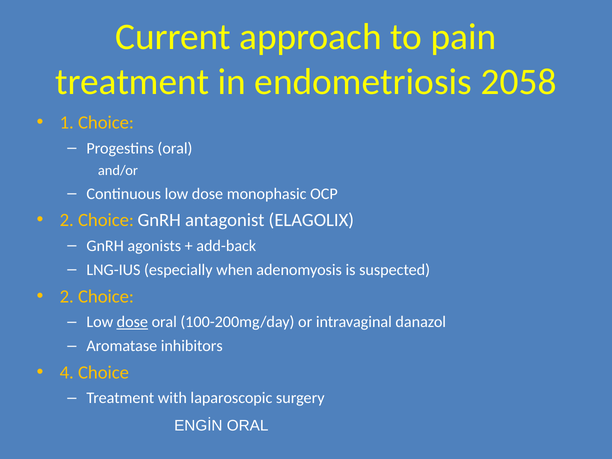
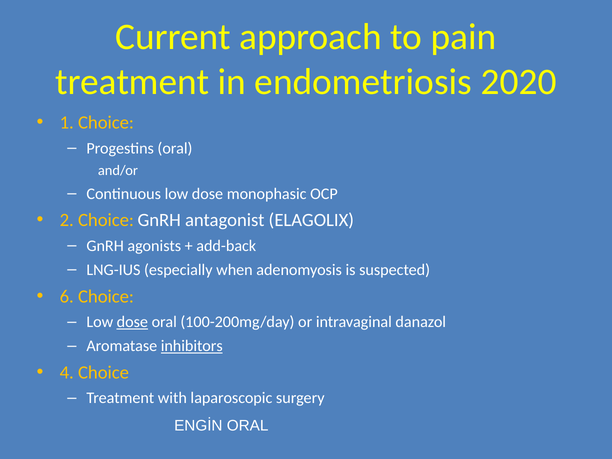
2058: 2058 -> 2020
2 at (67, 296): 2 -> 6
inhibitors underline: none -> present
